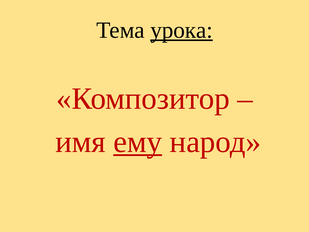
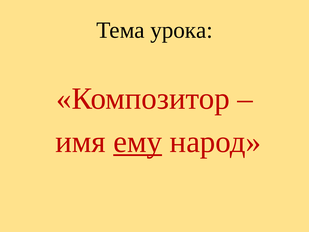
урока underline: present -> none
